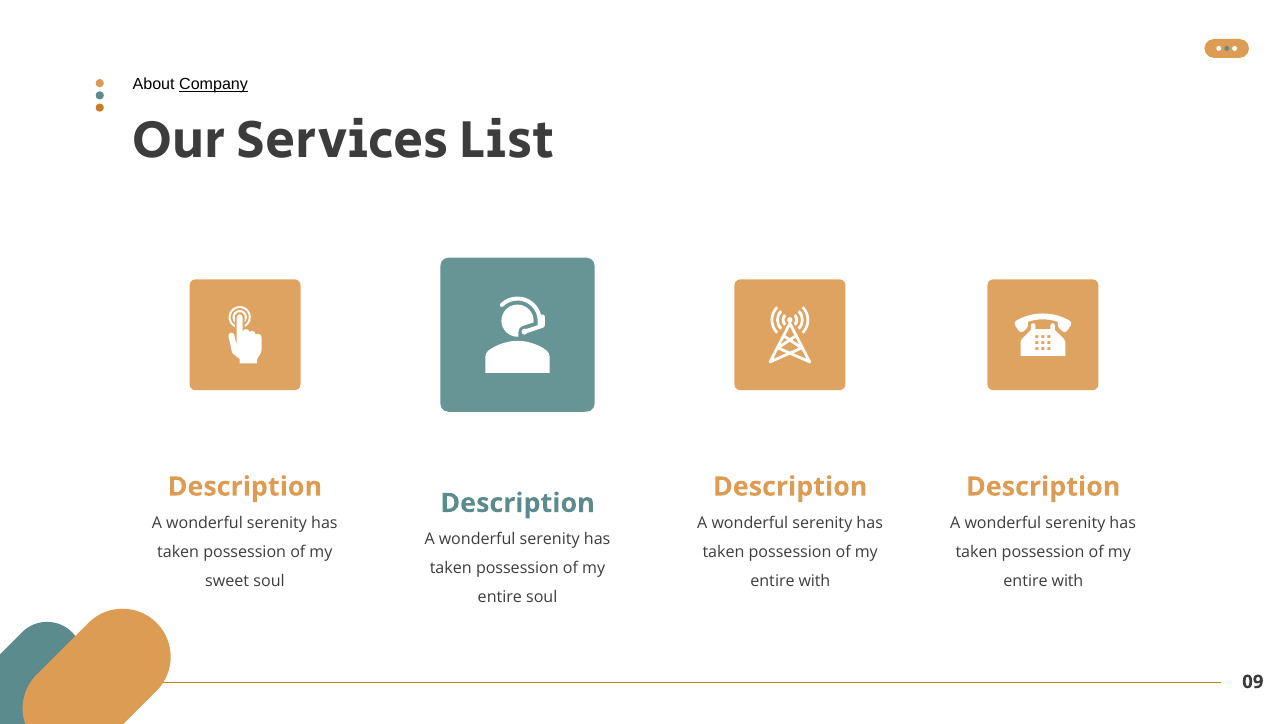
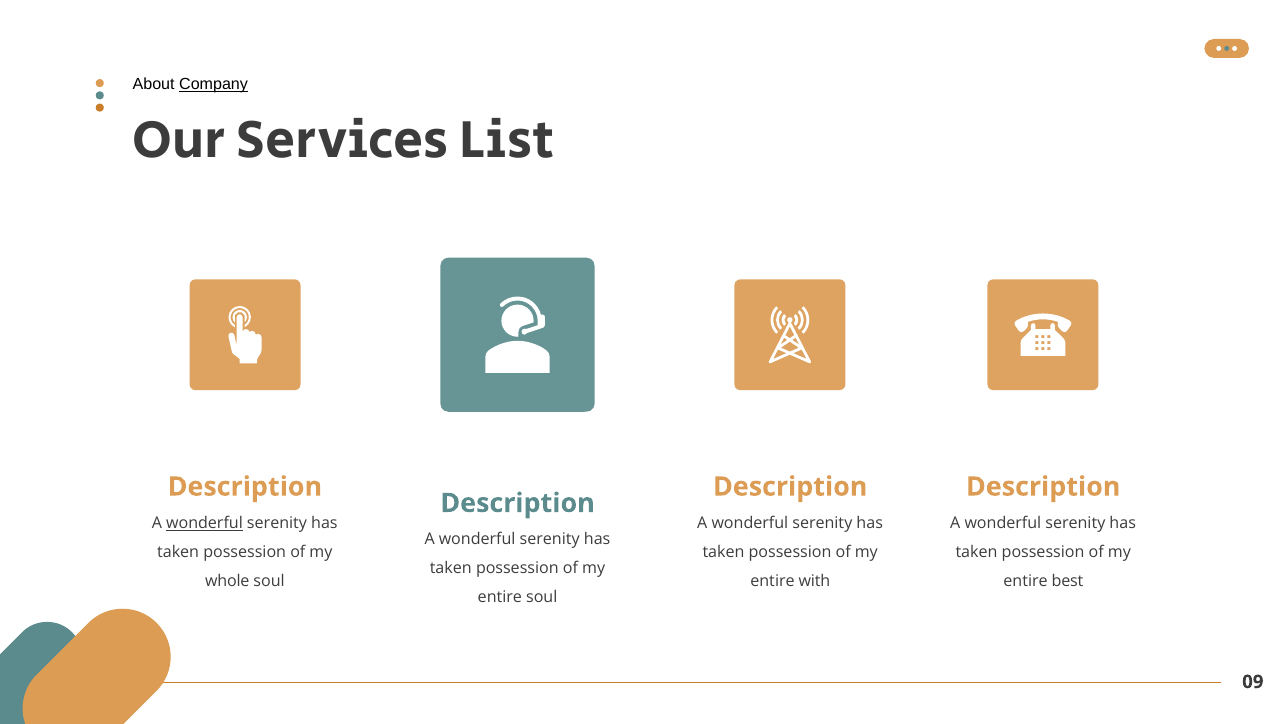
wonderful at (205, 524) underline: none -> present
sweet: sweet -> whole
with at (1068, 582): with -> best
